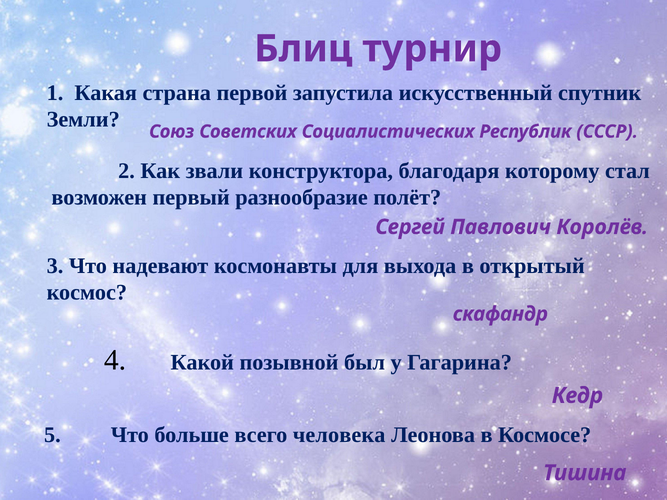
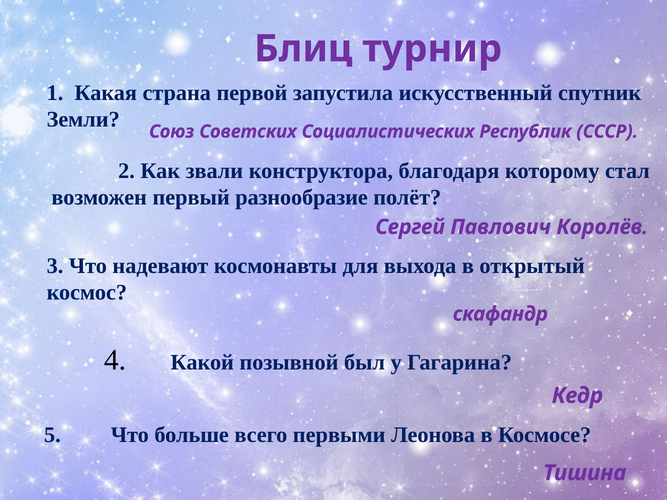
человека: человека -> первыми
